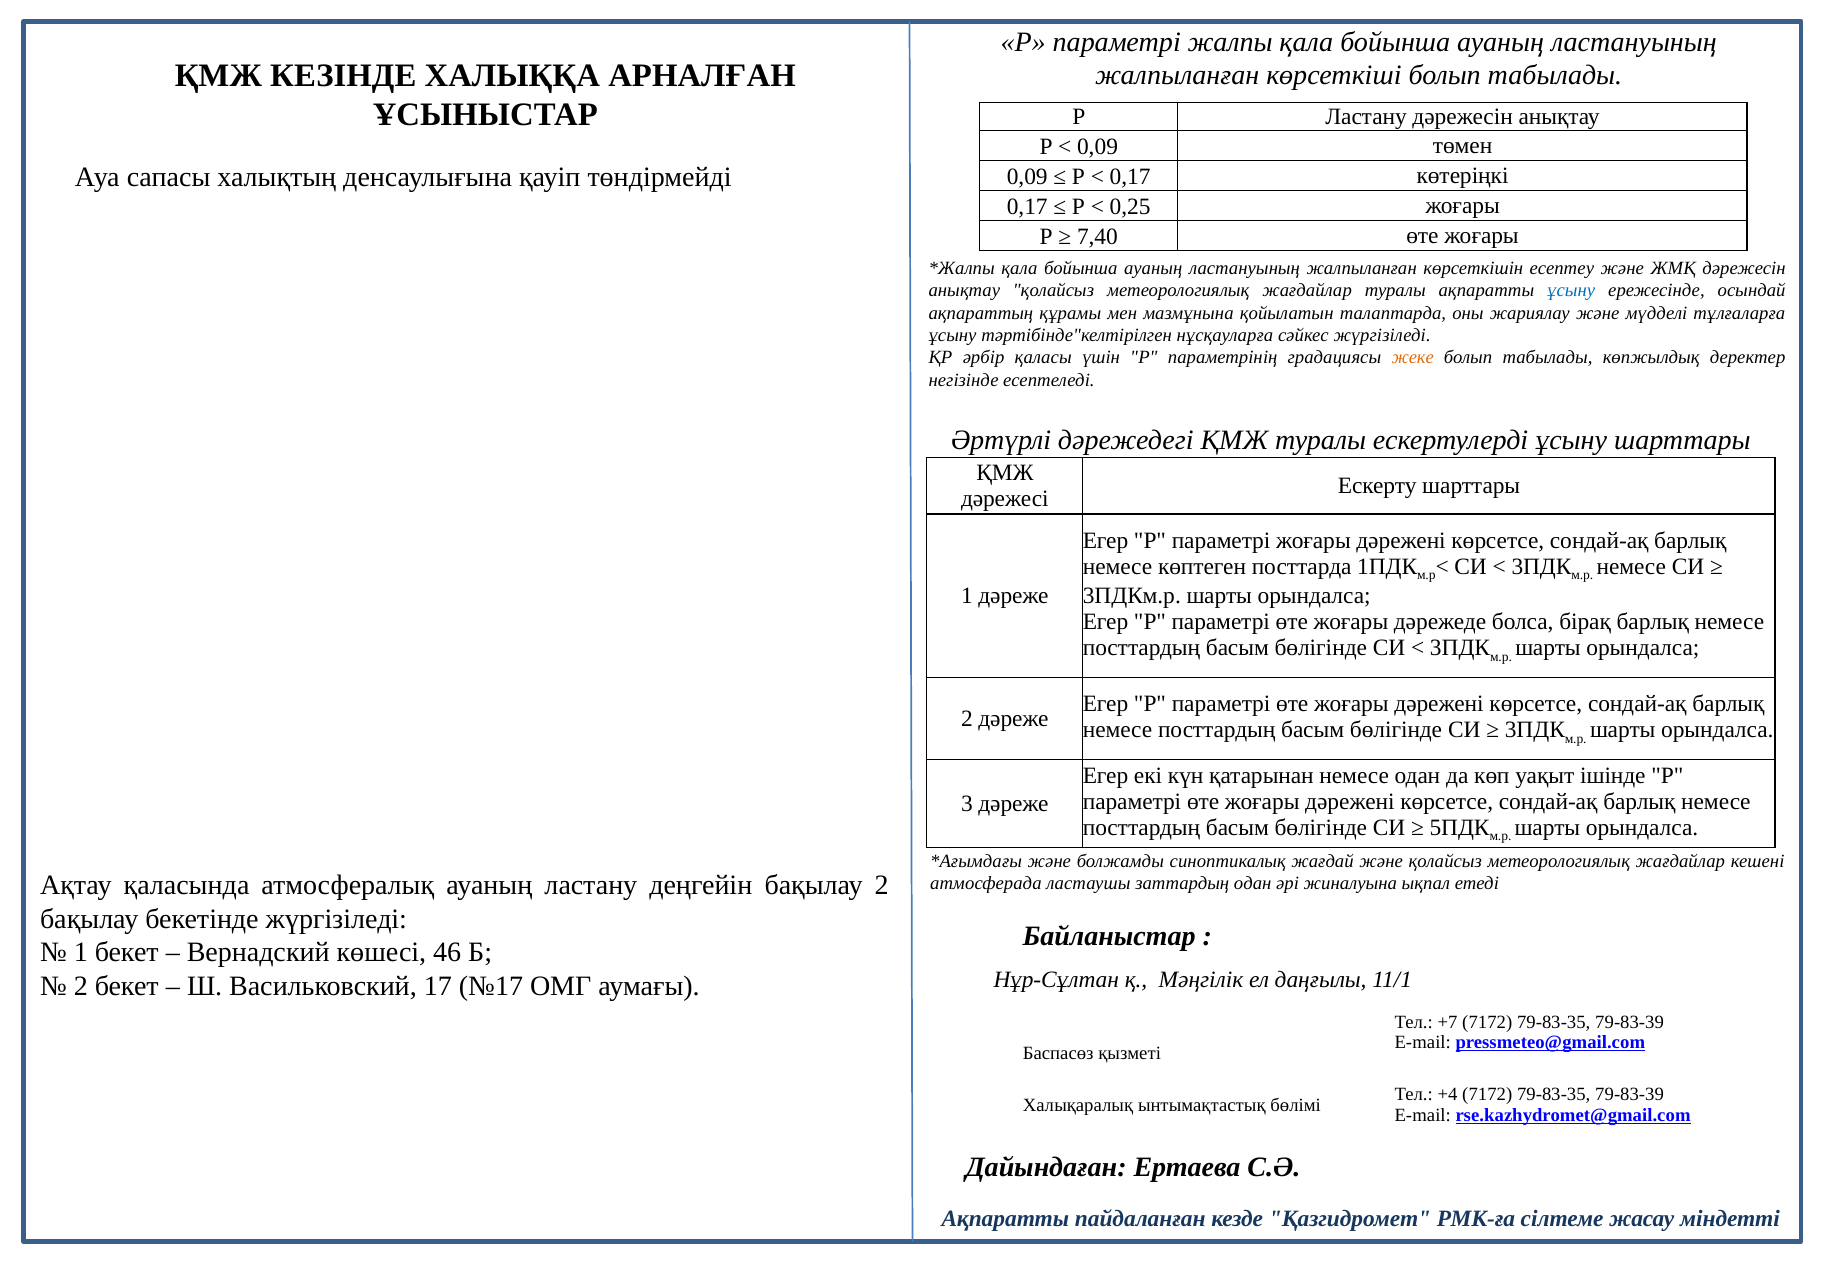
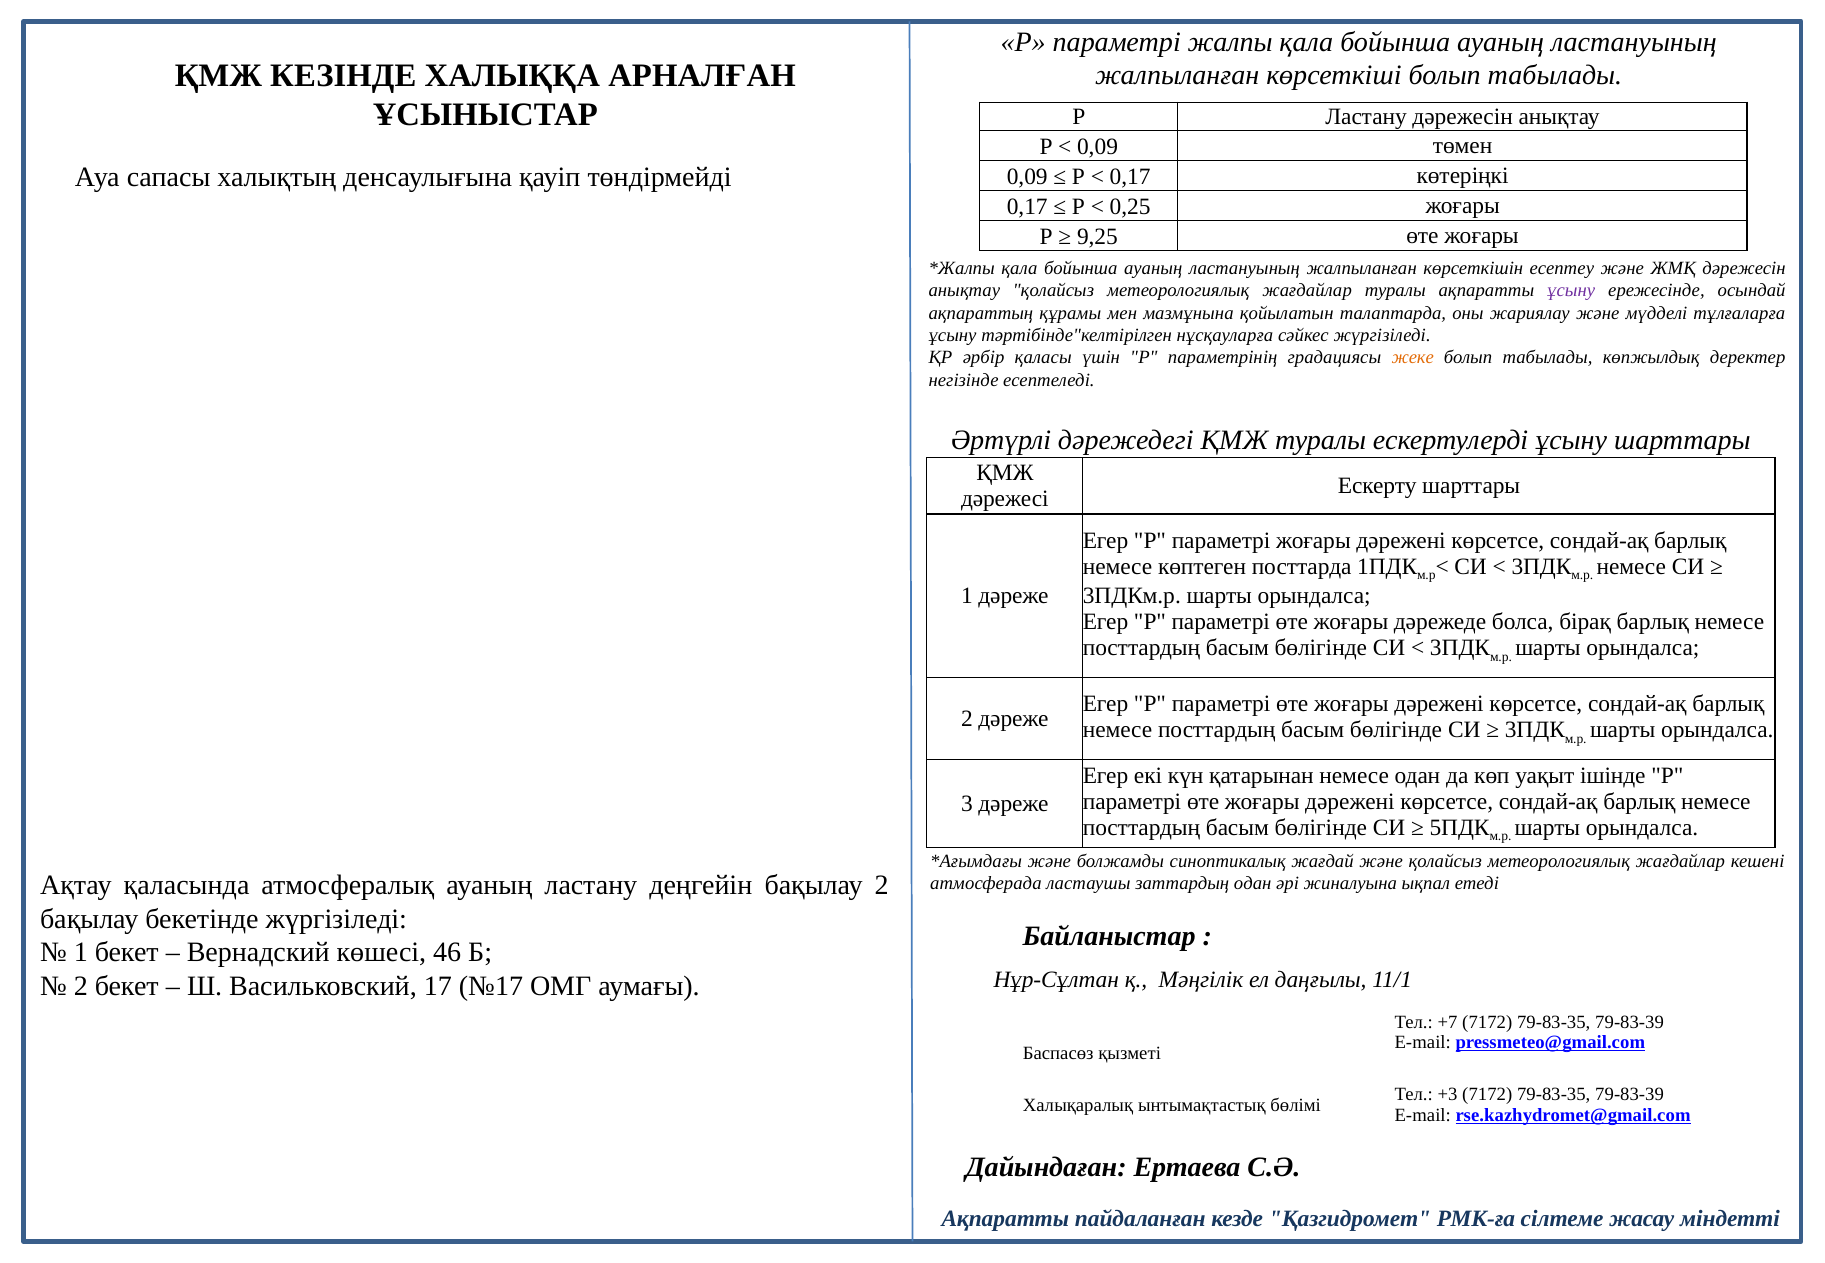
7,40: 7,40 -> 9,25
ұсыну at (1571, 291) colour: blue -> purple
+4: +4 -> +3
